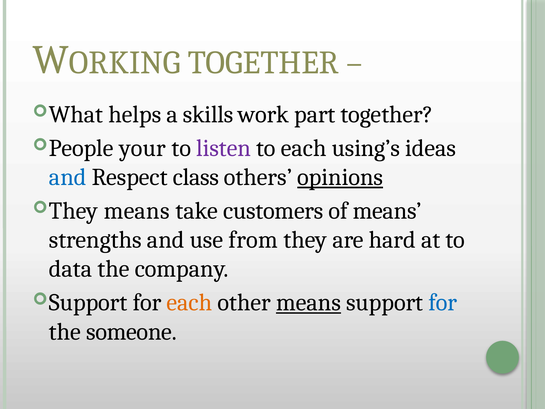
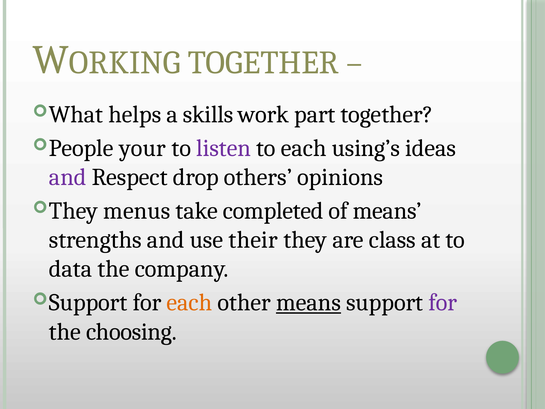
and at (68, 177) colour: blue -> purple
class: class -> drop
opinions underline: present -> none
means at (137, 211): means -> menus
customers: customers -> completed
from: from -> their
hard: hard -> class
for at (443, 302) colour: blue -> purple
someone: someone -> choosing
